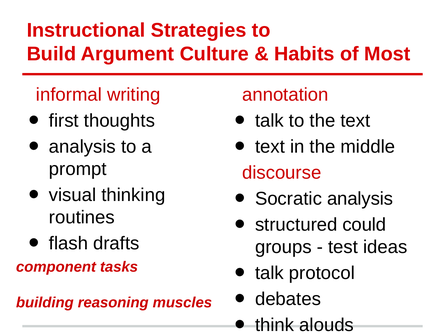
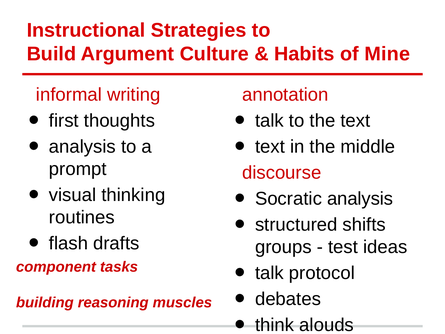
Most: Most -> Mine
could: could -> shifts
